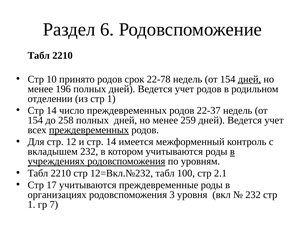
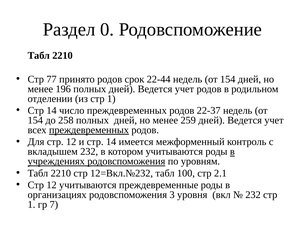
6: 6 -> 0
10: 10 -> 77
22-78: 22-78 -> 22-44
дней at (249, 79) underline: present -> none
17 at (52, 185): 17 -> 12
